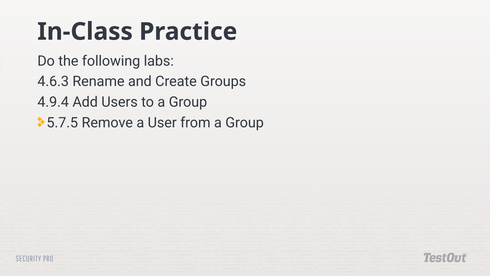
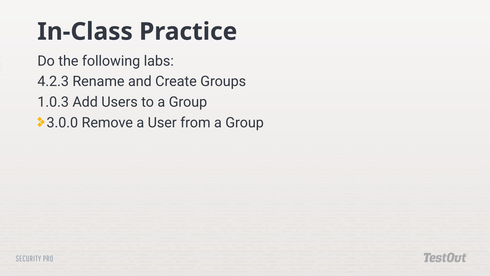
4.6.3: 4.6.3 -> 4.2.3
4.9.4: 4.9.4 -> 1.0.3
5.7.5: 5.7.5 -> 3.0.0
